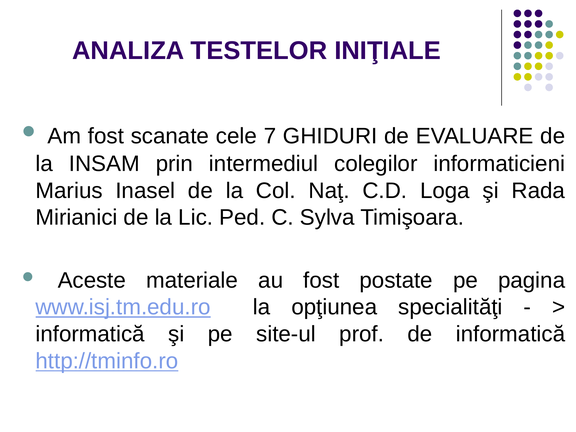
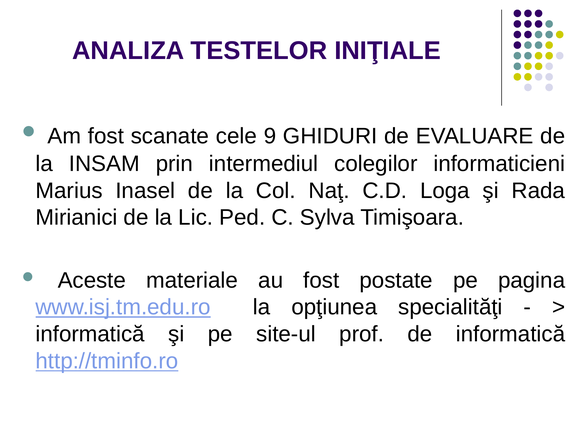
7: 7 -> 9
